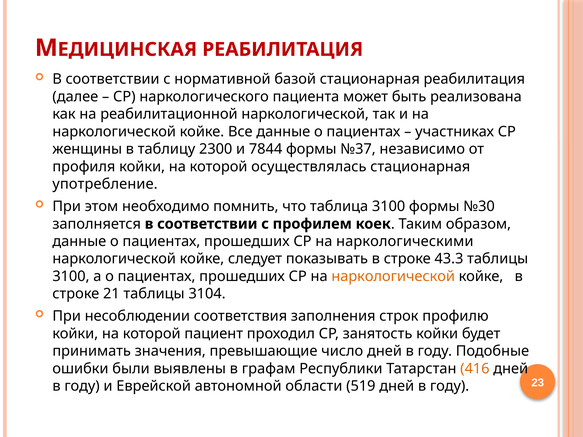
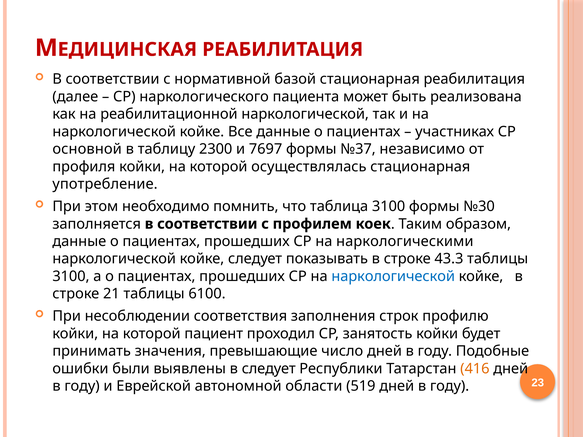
женщины: женщины -> основной
7844: 7844 -> 7697
наркологической at (393, 276) colour: orange -> blue
3104: 3104 -> 6100
в графам: графам -> следует
